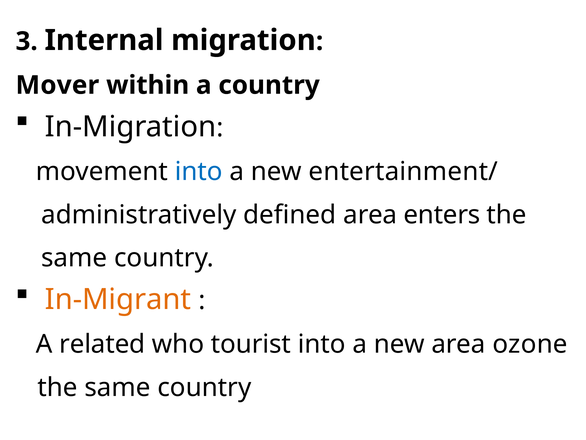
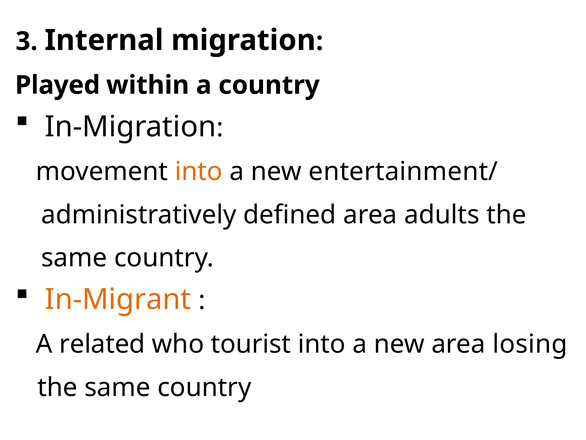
Mover: Mover -> Played
into at (199, 171) colour: blue -> orange
enters: enters -> adults
ozone: ozone -> losing
